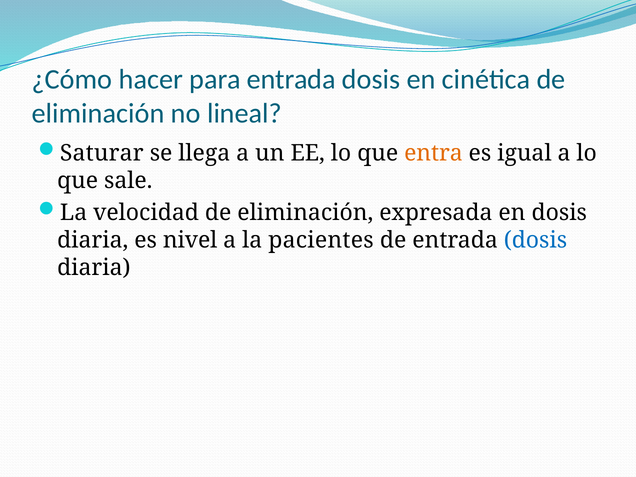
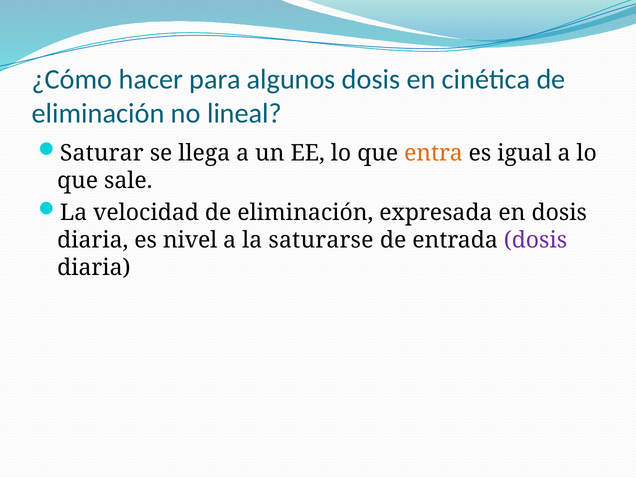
para entrada: entrada -> algunos
pacientes: pacientes -> saturarse
dosis at (536, 240) colour: blue -> purple
